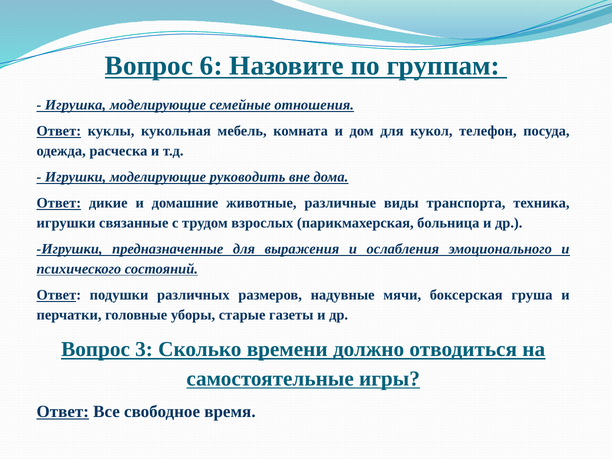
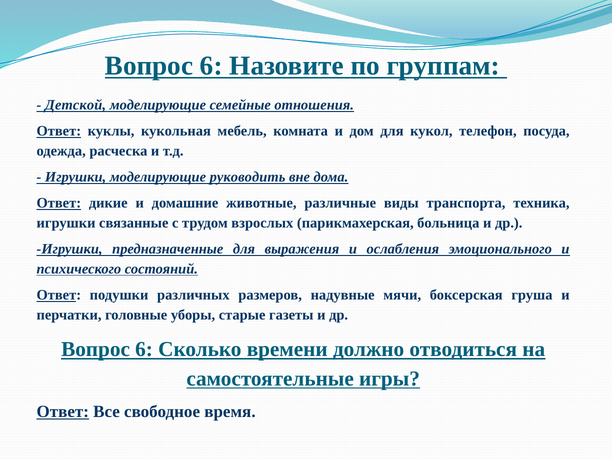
Игрушка: Игрушка -> Детской
3 at (144, 349): 3 -> 6
